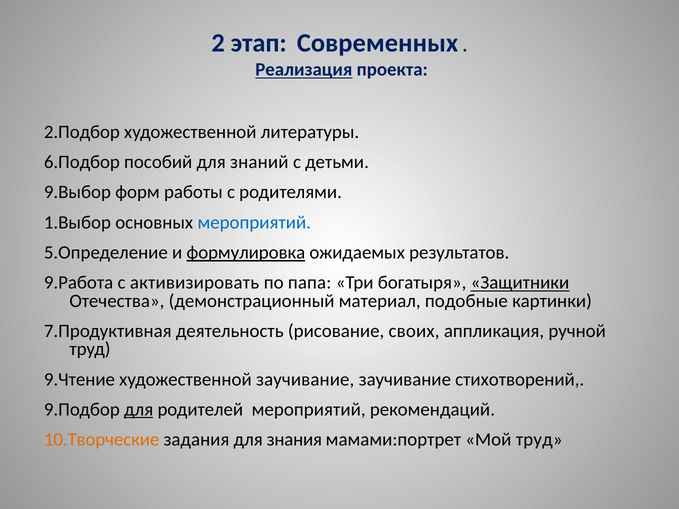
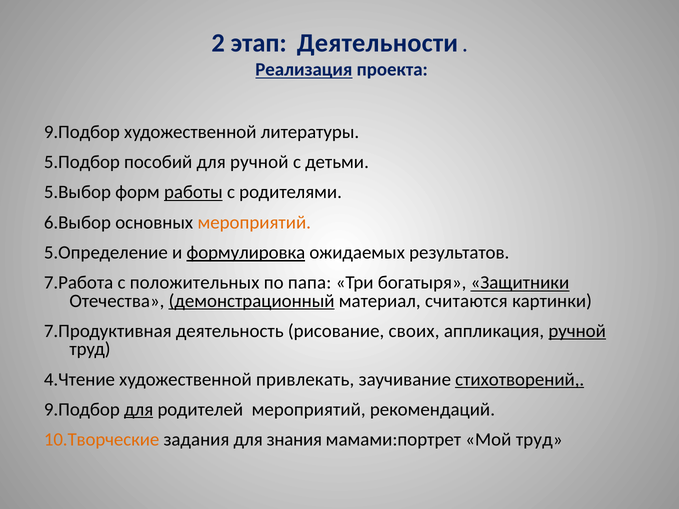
Современных: Современных -> Деятельности
2.Подбор at (82, 132): 2.Подбор -> 9.Подбор
6.Подбор: 6.Подбор -> 5.Подбор
для знаний: знаний -> ручной
9.Выбор: 9.Выбор -> 5.Выбор
работы underline: none -> present
1.Выбор: 1.Выбор -> 6.Выбор
мероприятий at (254, 223) colour: blue -> orange
9.Работа: 9.Работа -> 7.Работа
активизировать: активизировать -> положительных
демонстрационный underline: none -> present
подобные: подобные -> считаются
ручной at (577, 331) underline: none -> present
9.Чтение: 9.Чтение -> 4.Чтение
художественной заучивание: заучивание -> привлекать
стихотворений underline: none -> present
